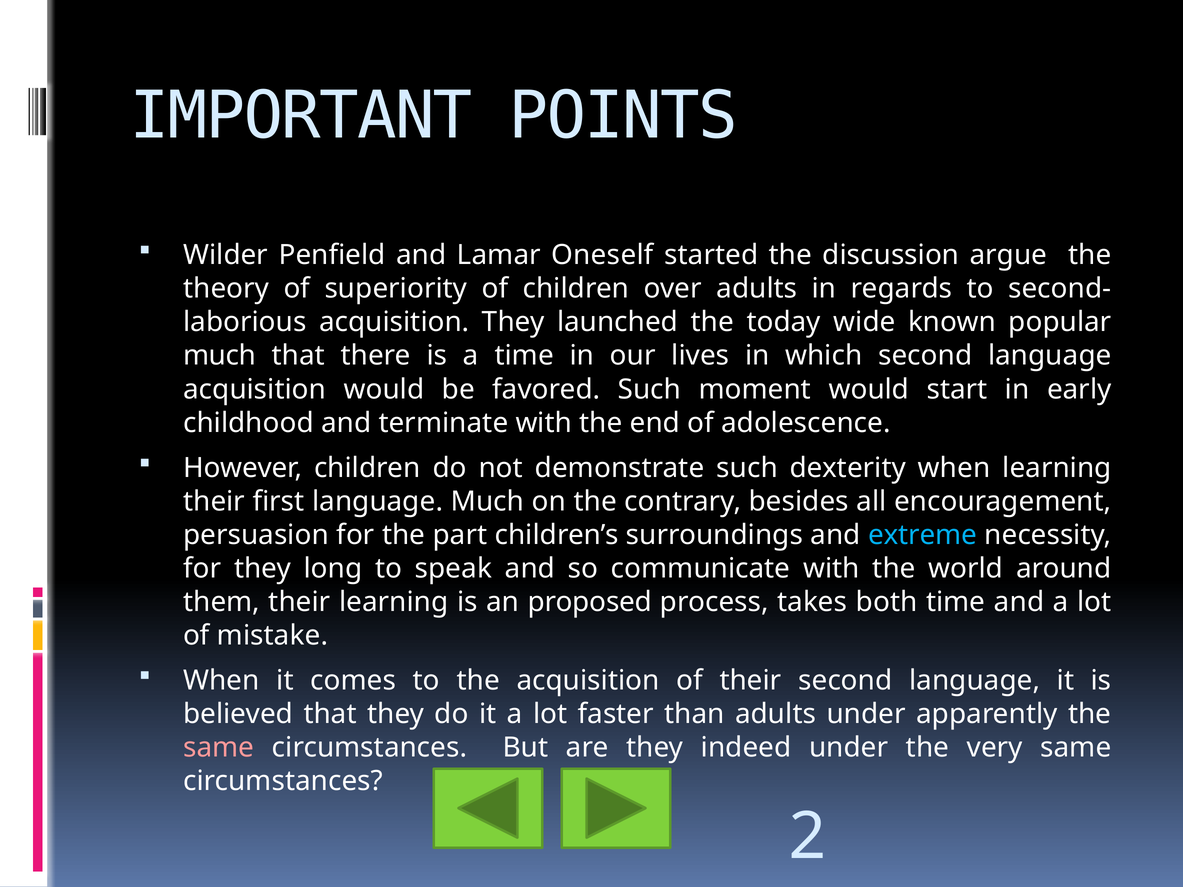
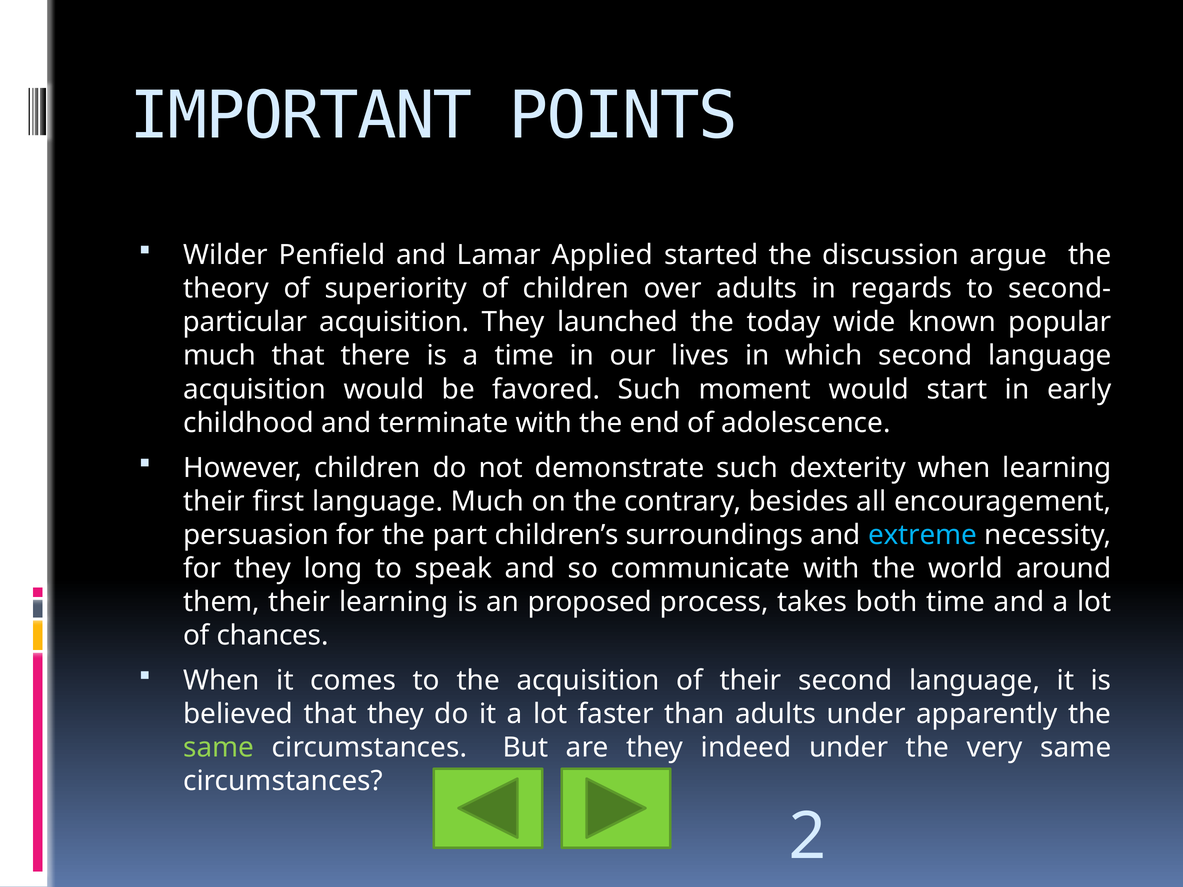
Oneself: Oneself -> Applied
laborious: laborious -> particular
mistake: mistake -> chances
same at (219, 748) colour: pink -> light green
